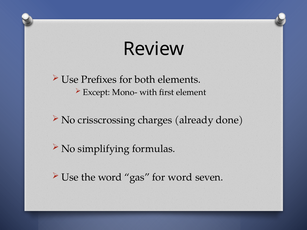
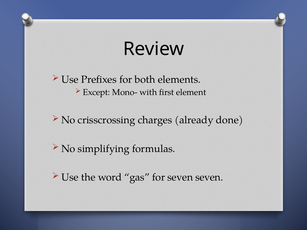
for word: word -> seven
